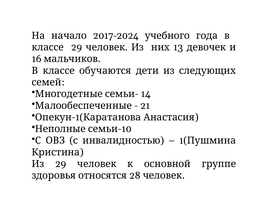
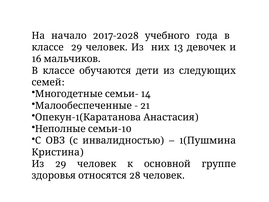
2017-2024: 2017-2024 -> 2017-2028
